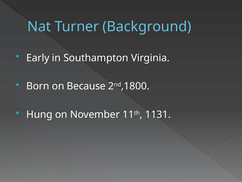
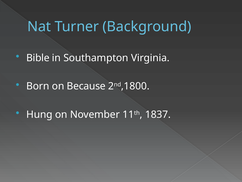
Early: Early -> Bible
1131: 1131 -> 1837
